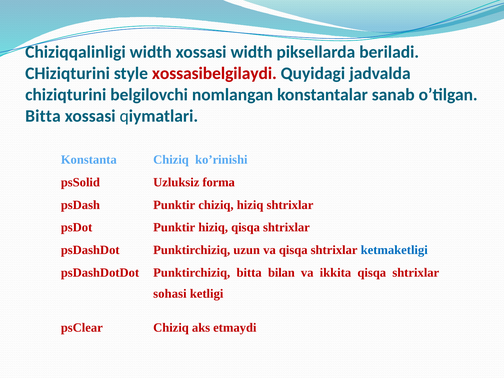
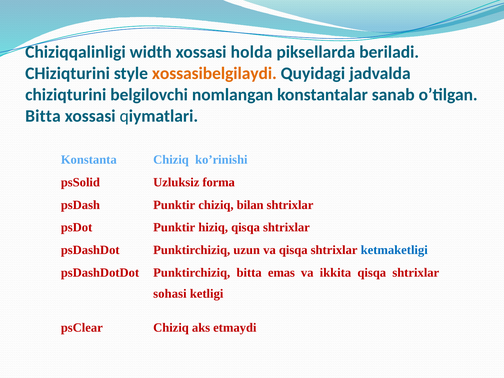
xossasi width: width -> holda
xossasibelgilaydi colour: red -> orange
chiziq hiziq: hiziq -> bilan
bilan: bilan -> emas
